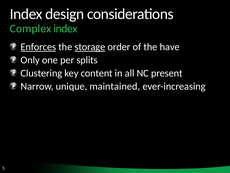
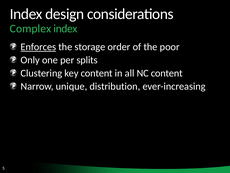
storage underline: present -> none
have: have -> poor
NC present: present -> content
maintained: maintained -> distribution
